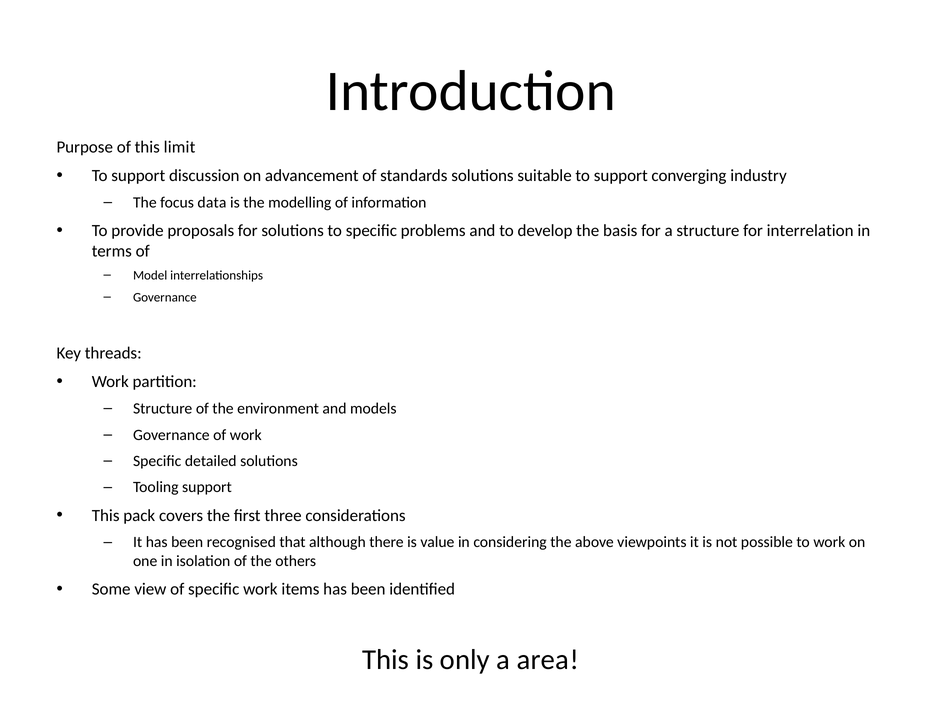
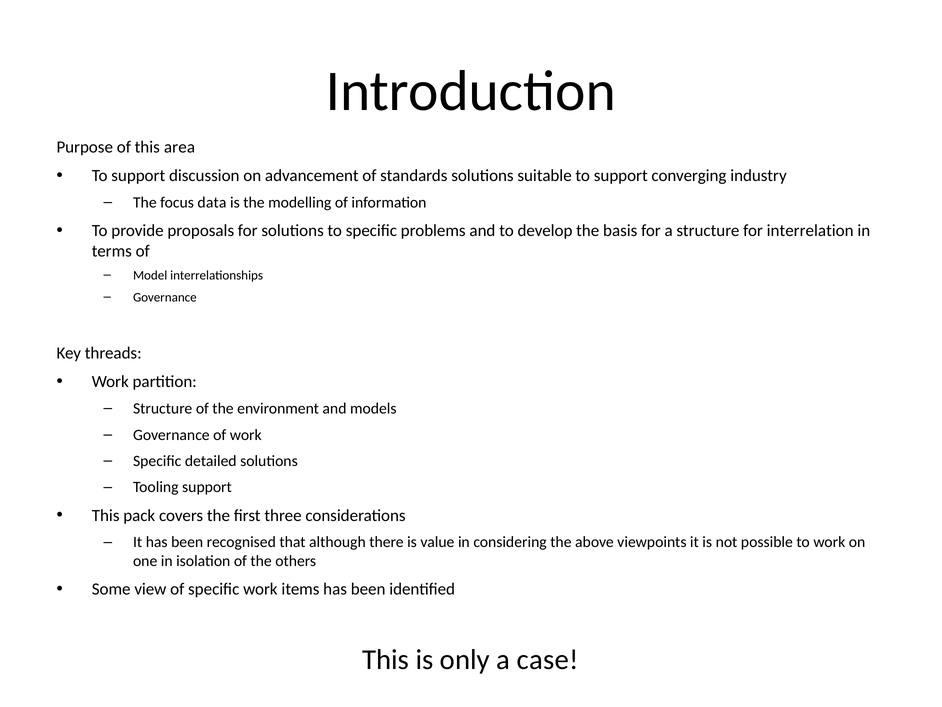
limit: limit -> area
area: area -> case
